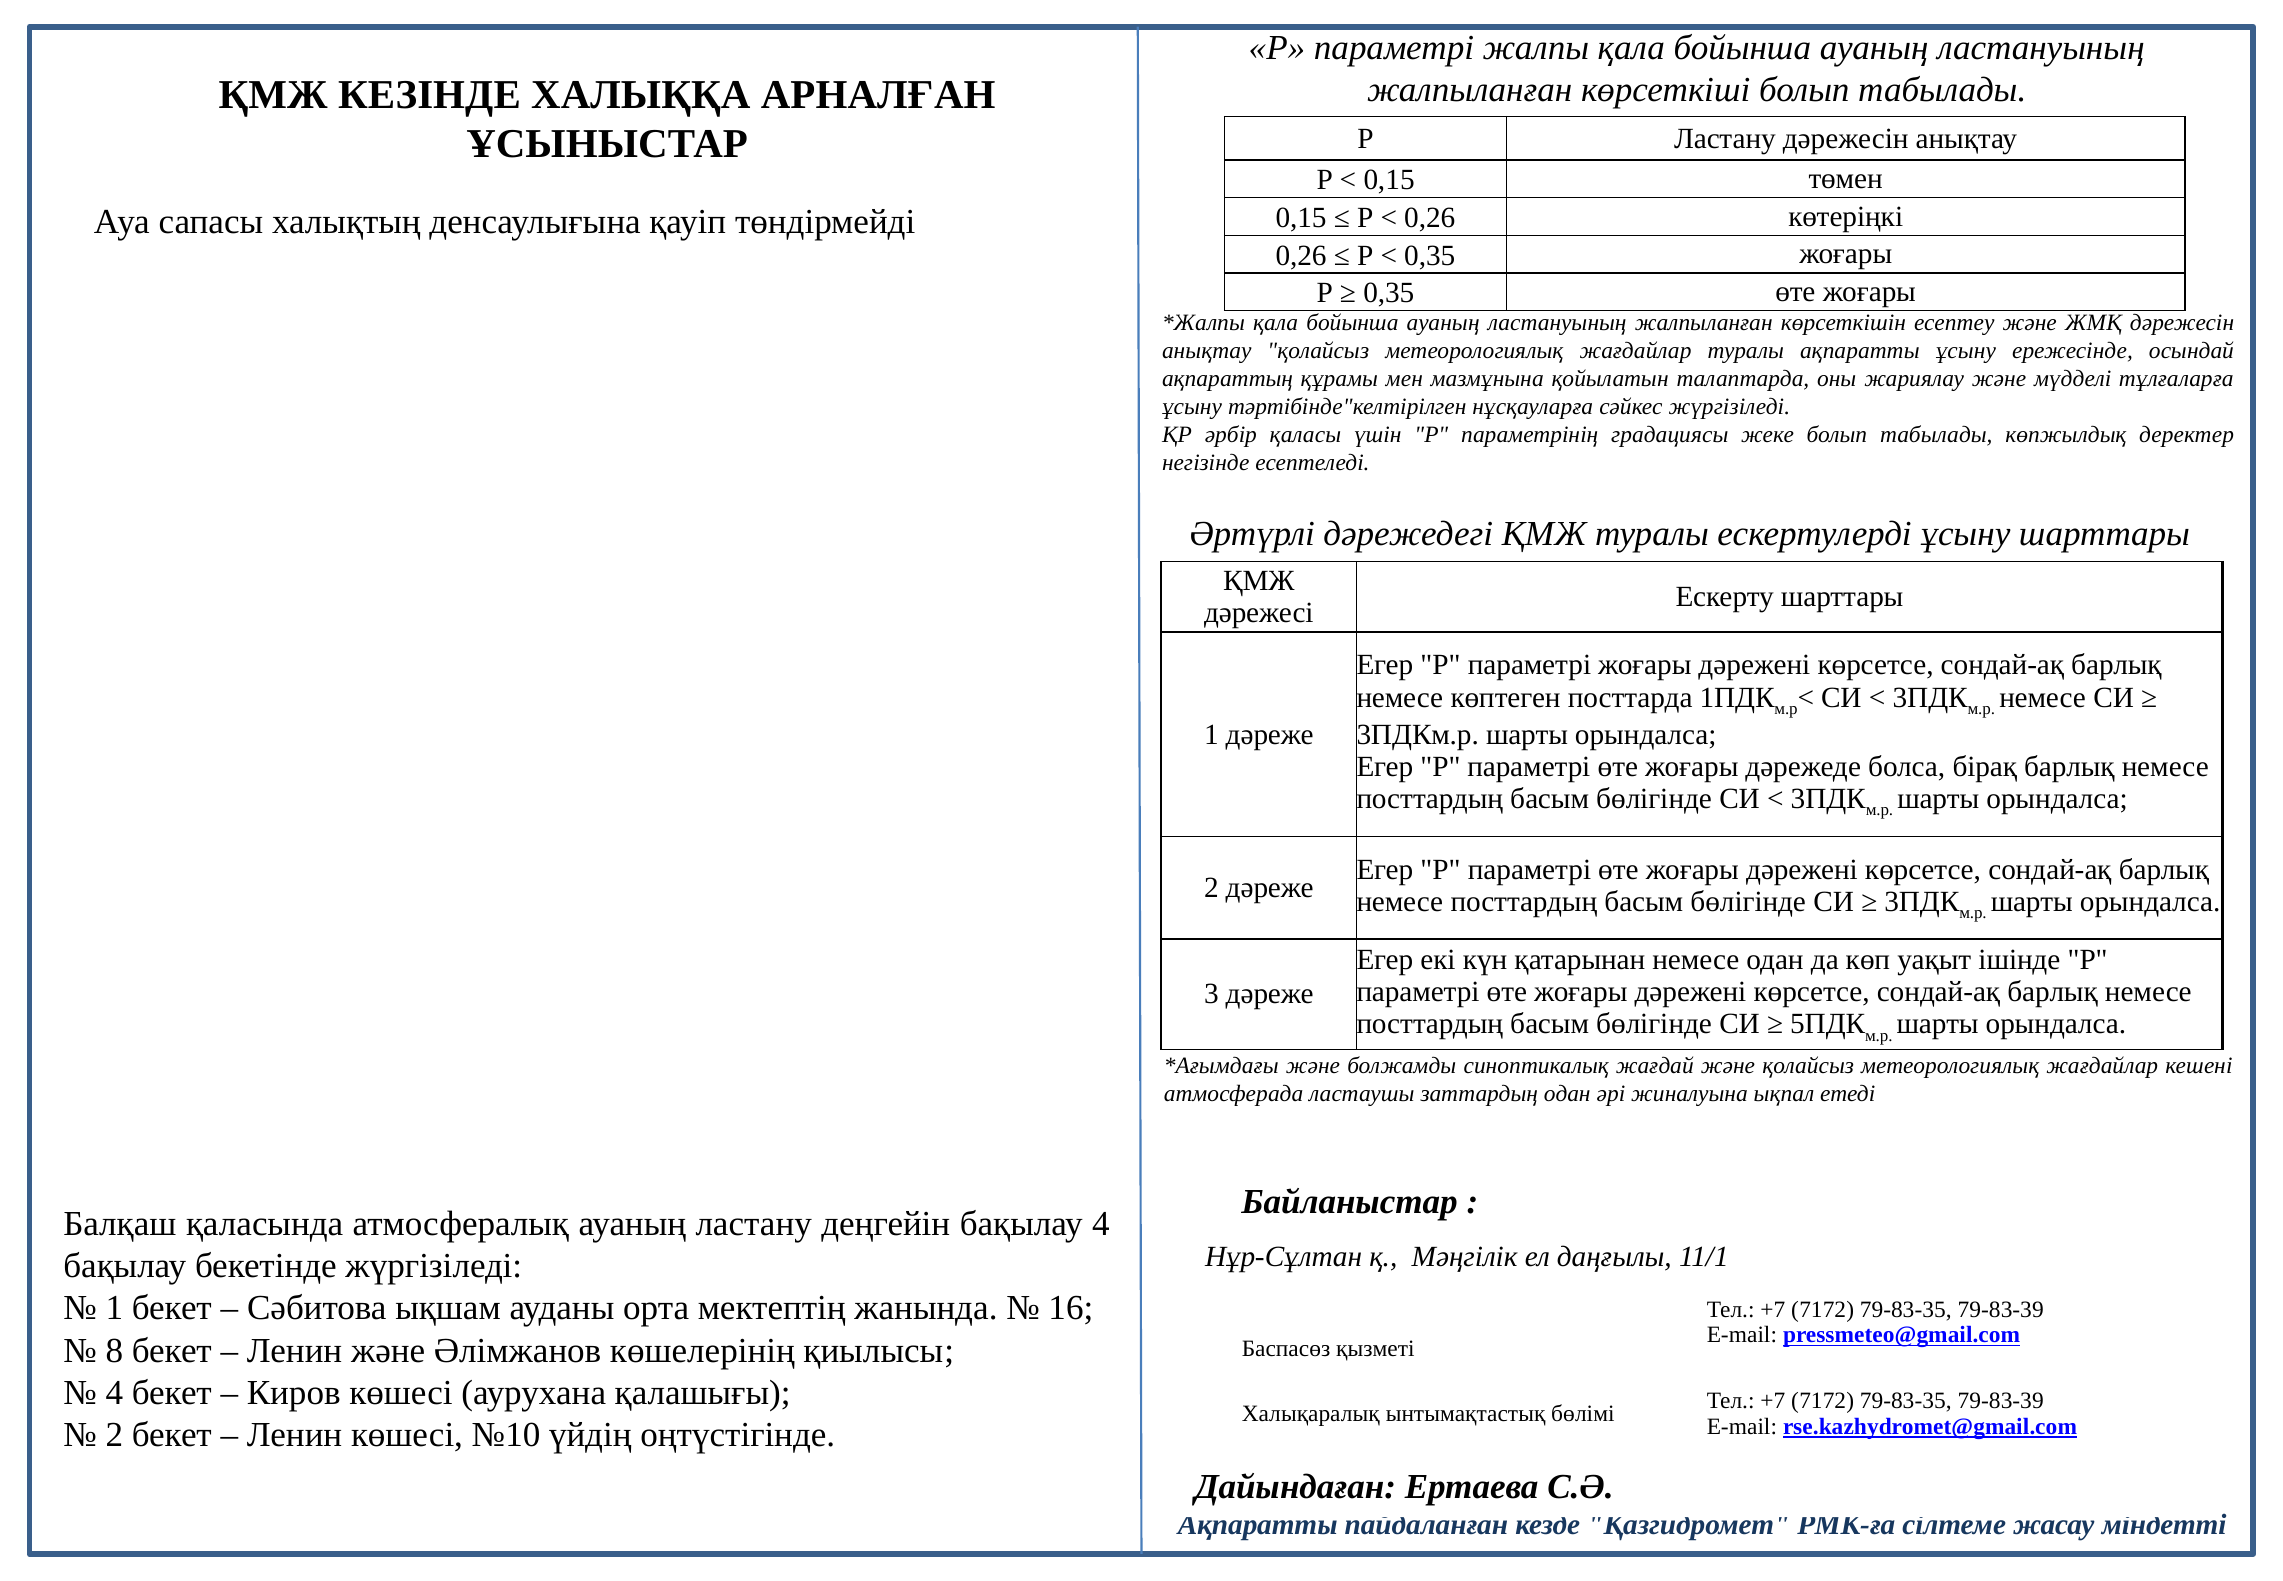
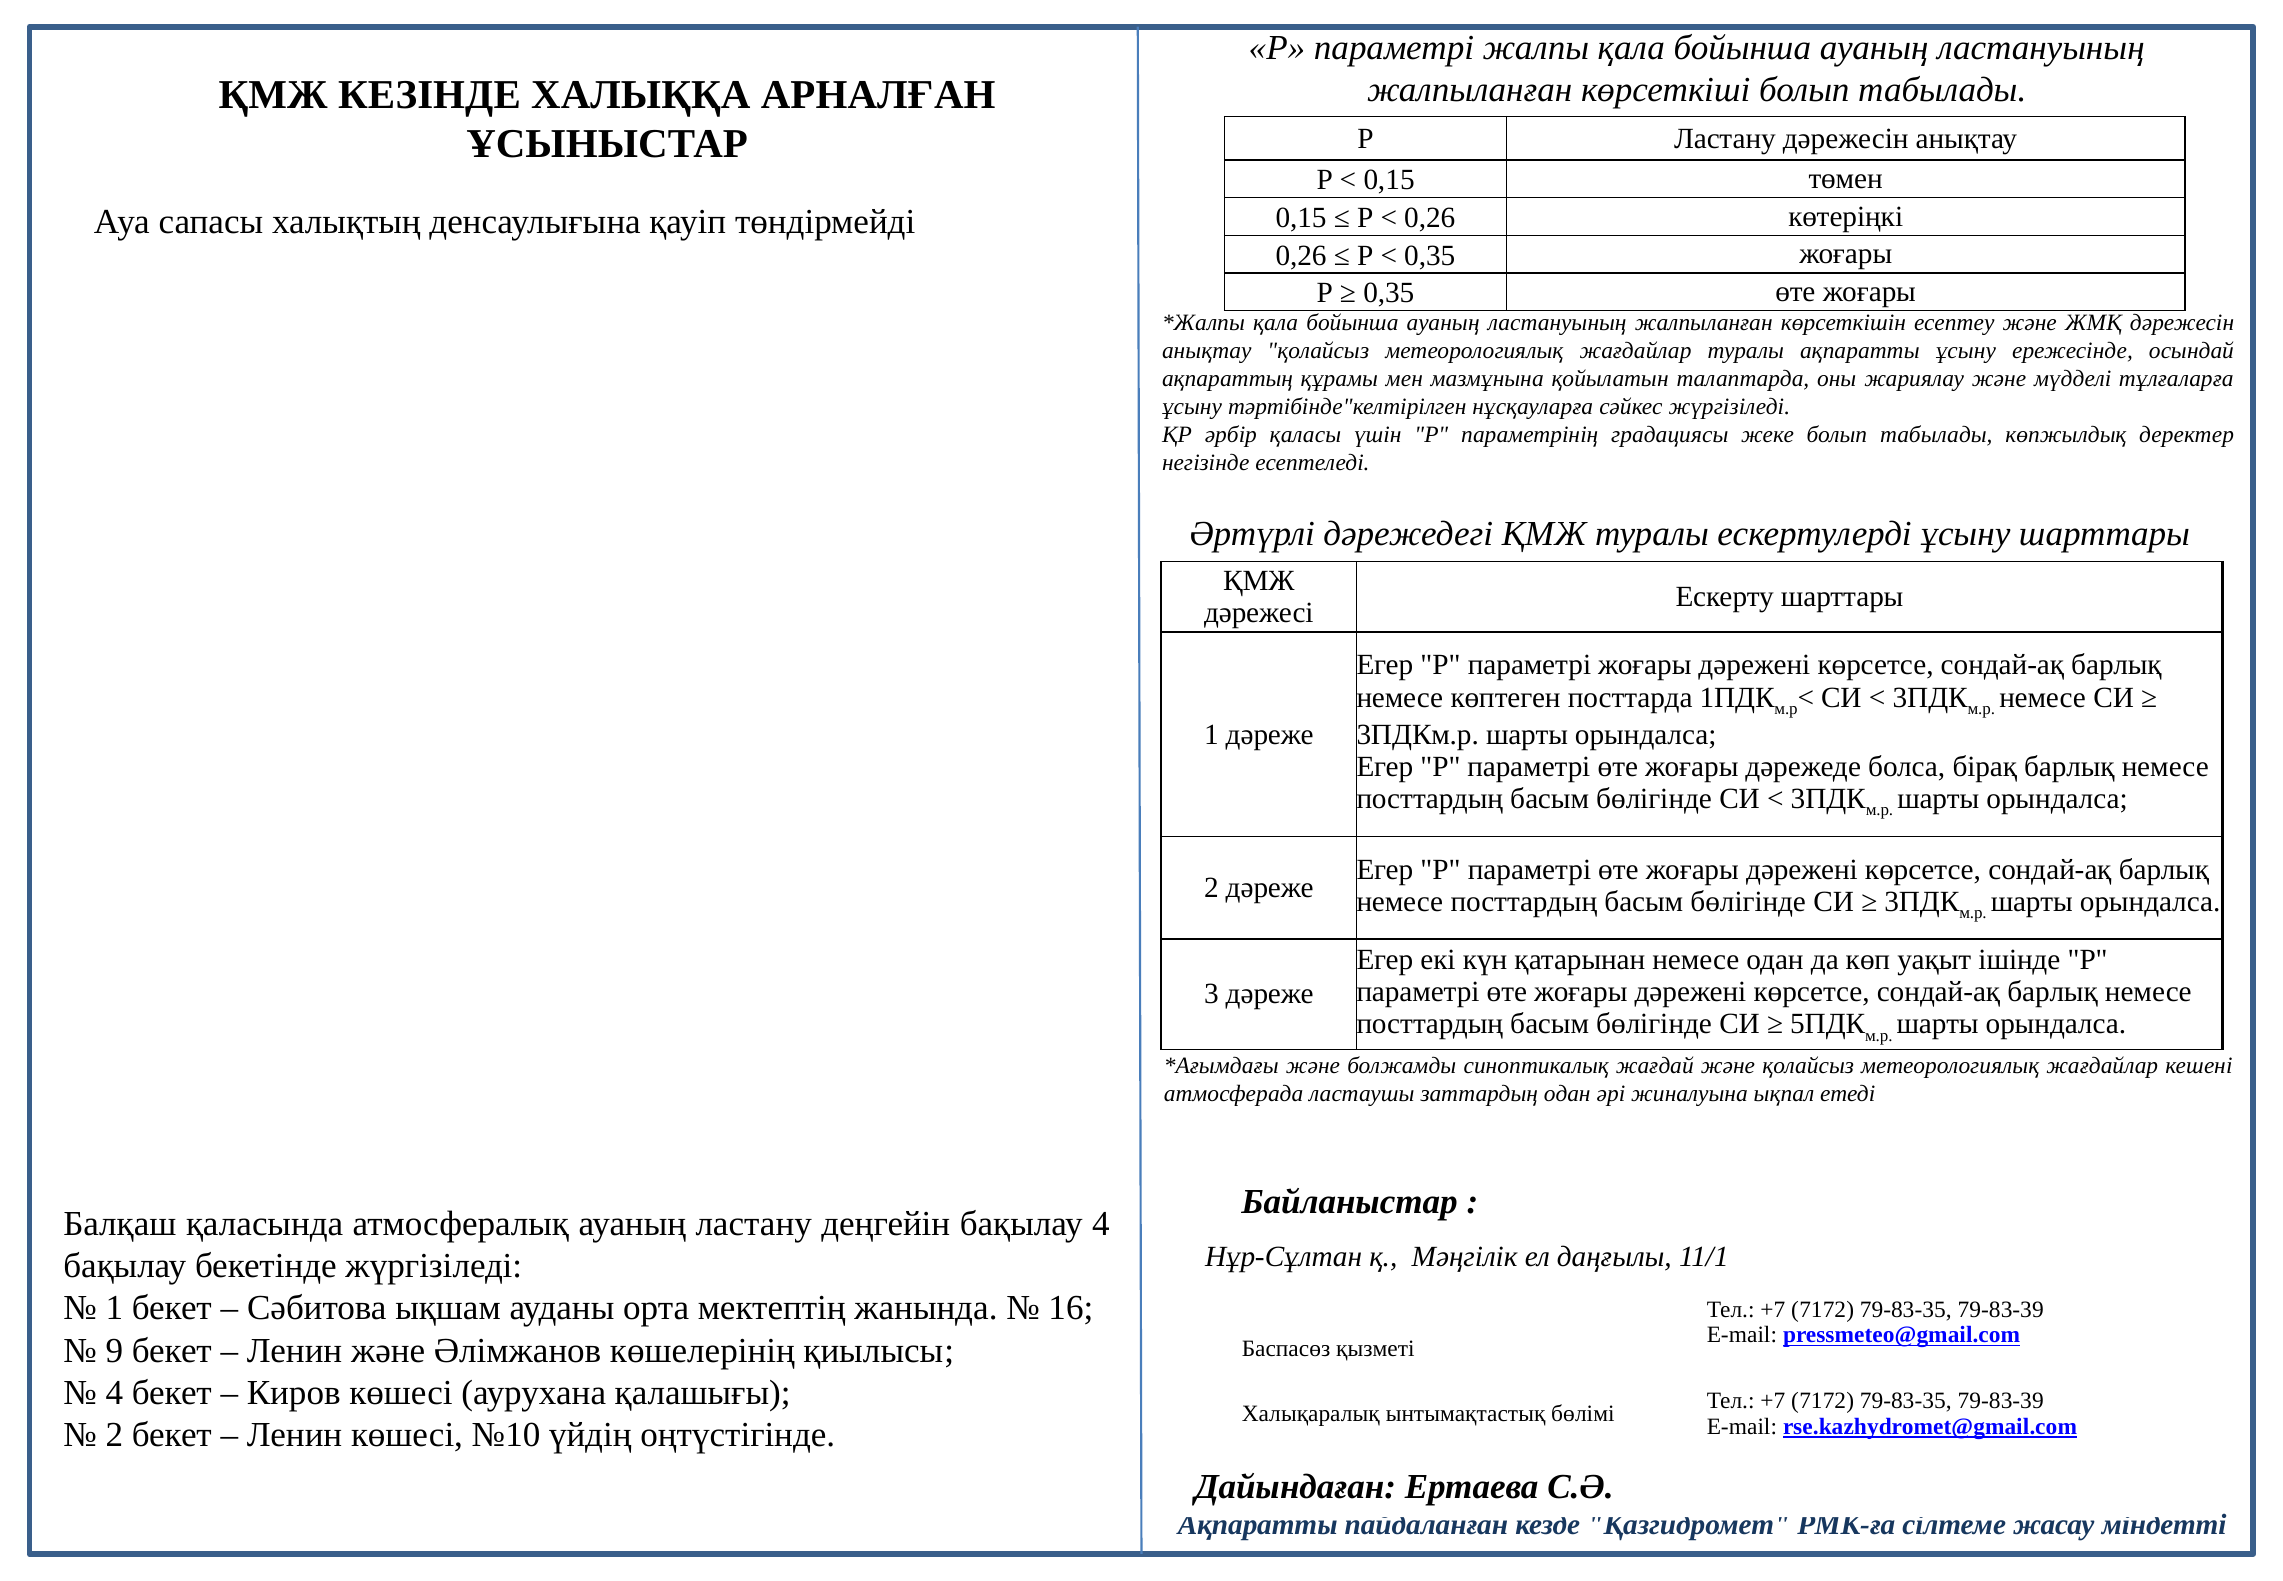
8: 8 -> 9
